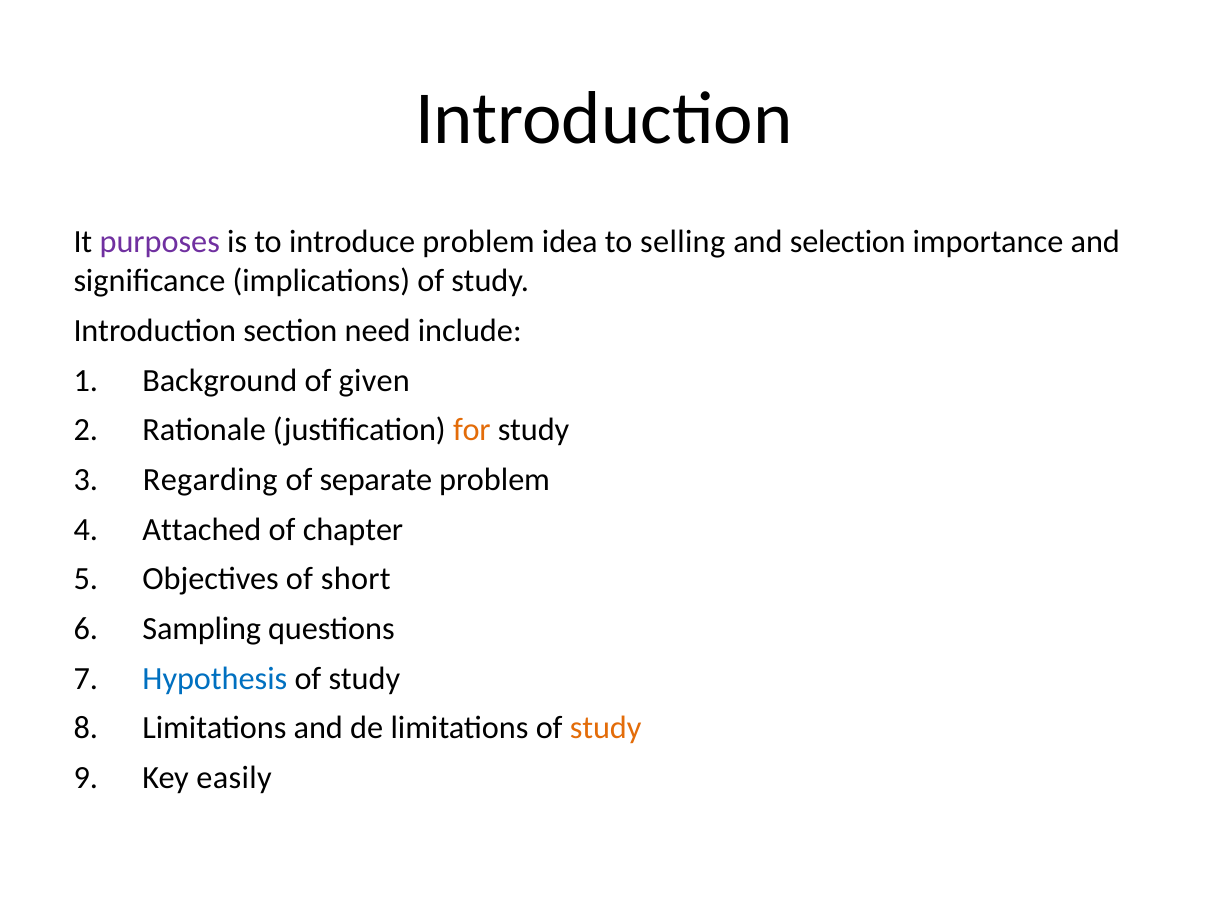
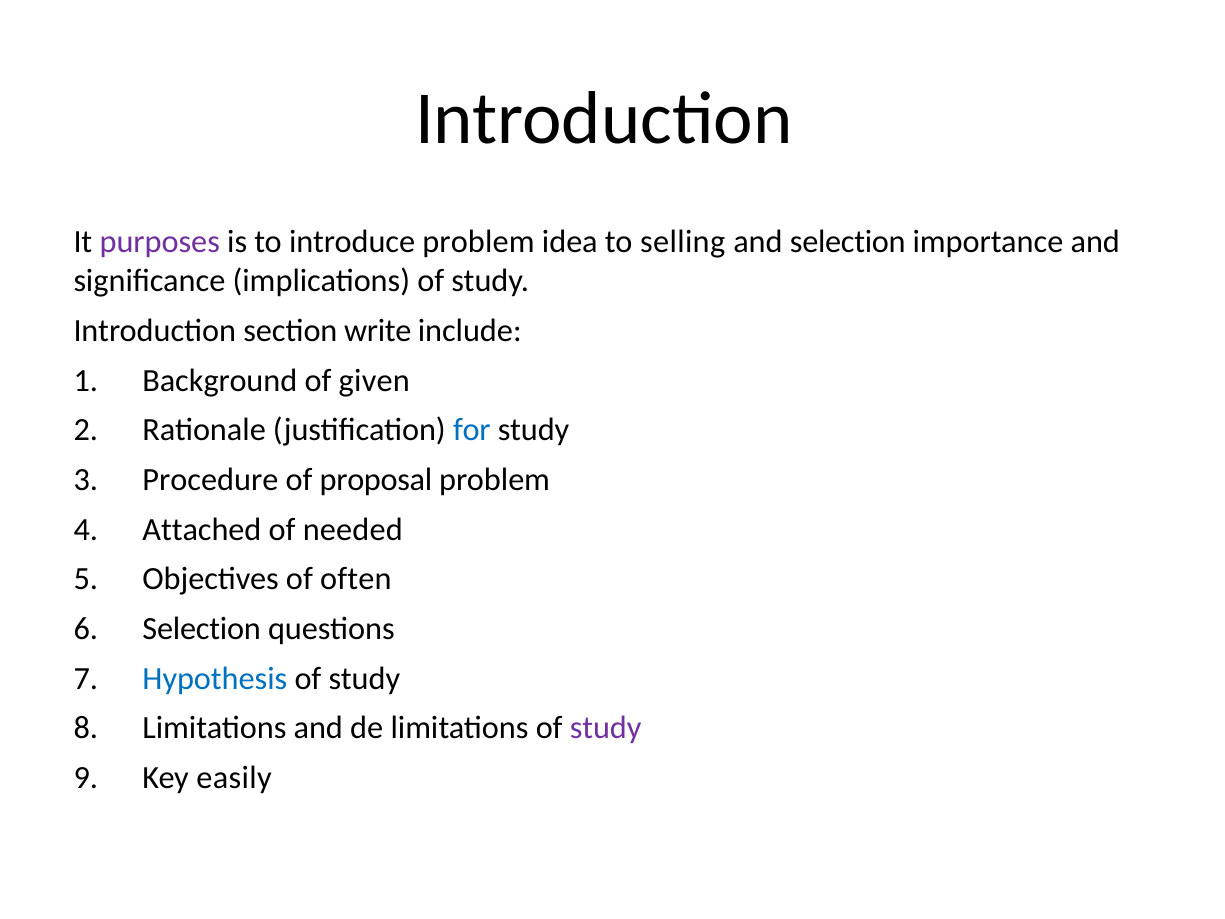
need: need -> write
for colour: orange -> blue
Regarding: Regarding -> Procedure
separate: separate -> proposal
chapter: chapter -> needed
short: short -> often
Sampling at (202, 629): Sampling -> Selection
study at (606, 728) colour: orange -> purple
